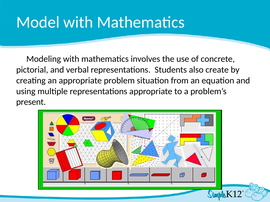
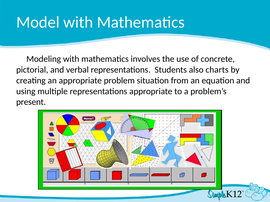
create: create -> charts
